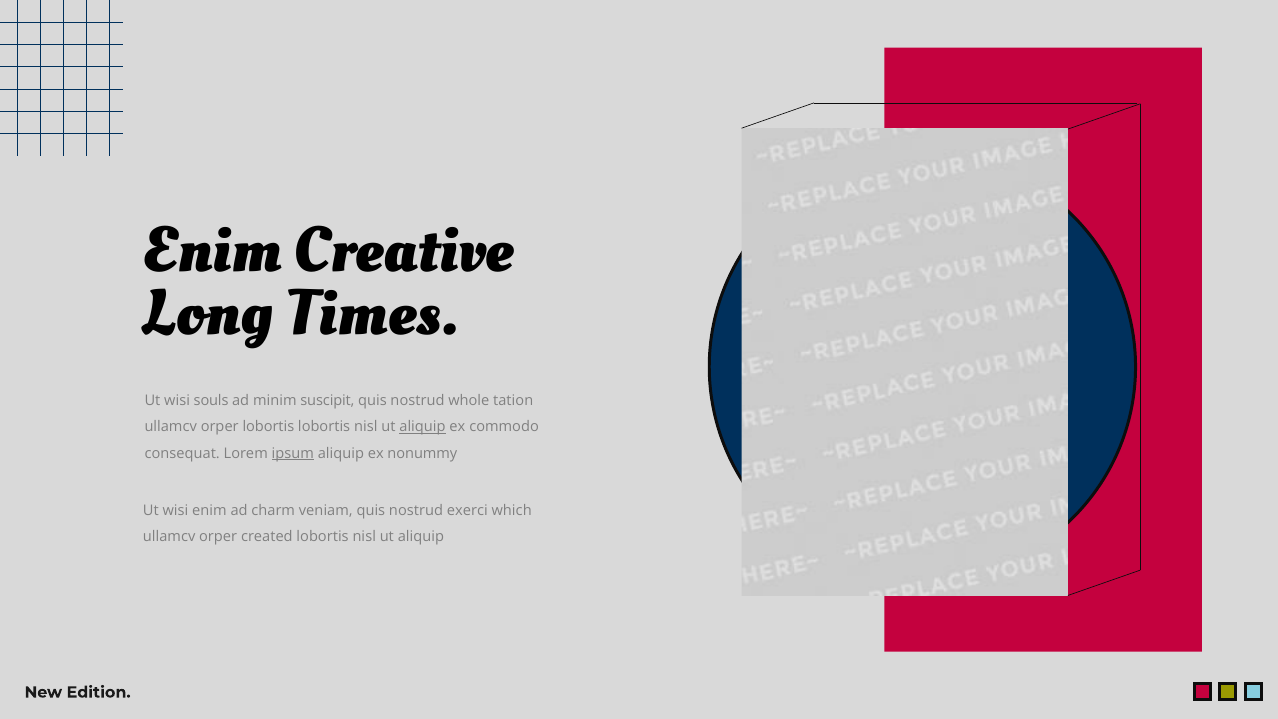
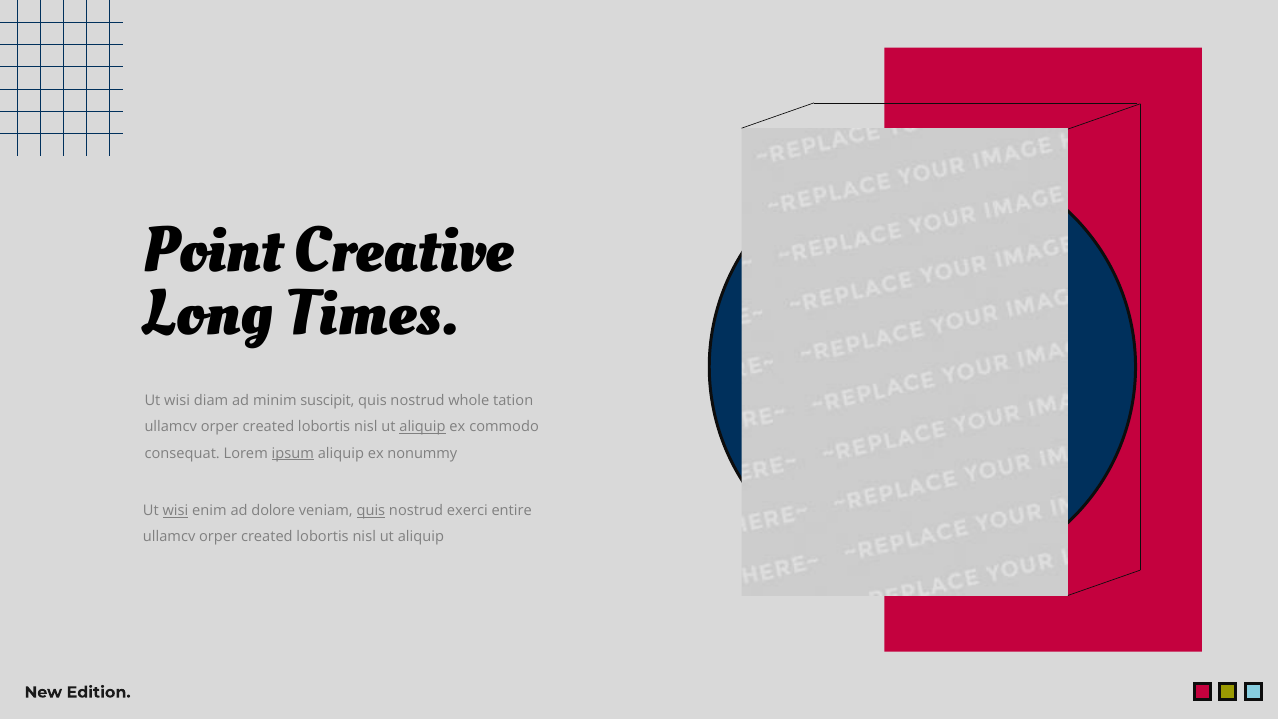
Enim at (212, 251): Enim -> Point
souls: souls -> diam
lobortis at (268, 427): lobortis -> created
wisi at (176, 511) underline: none -> present
charm: charm -> dolore
quis at (371, 511) underline: none -> present
which: which -> entire
